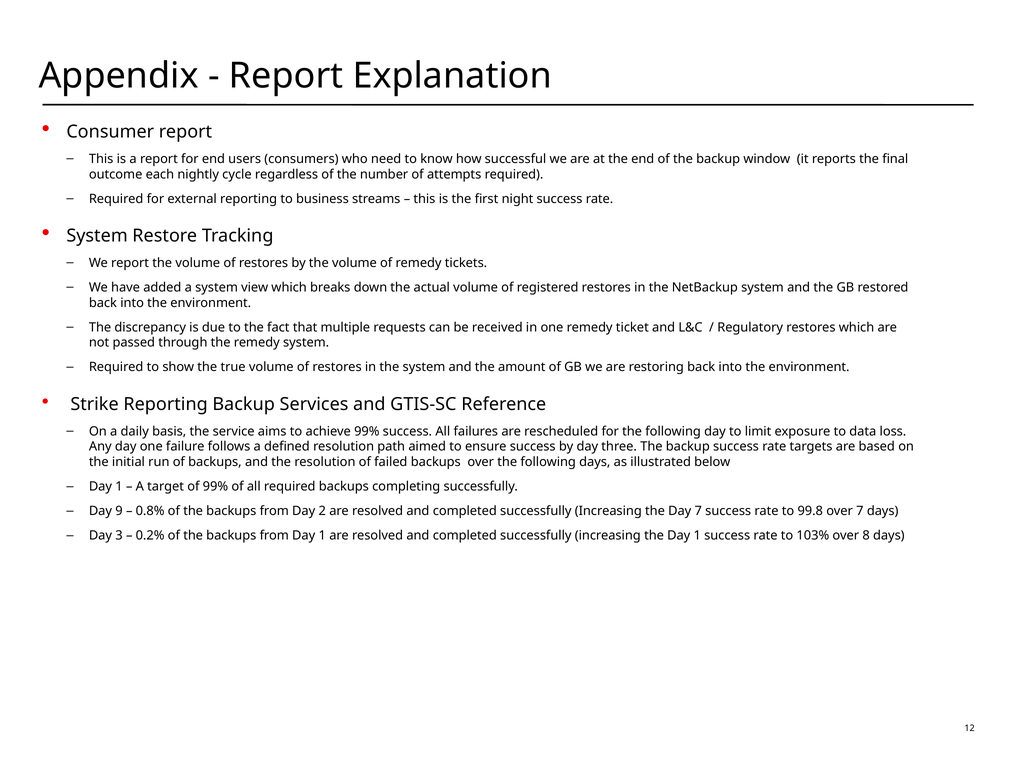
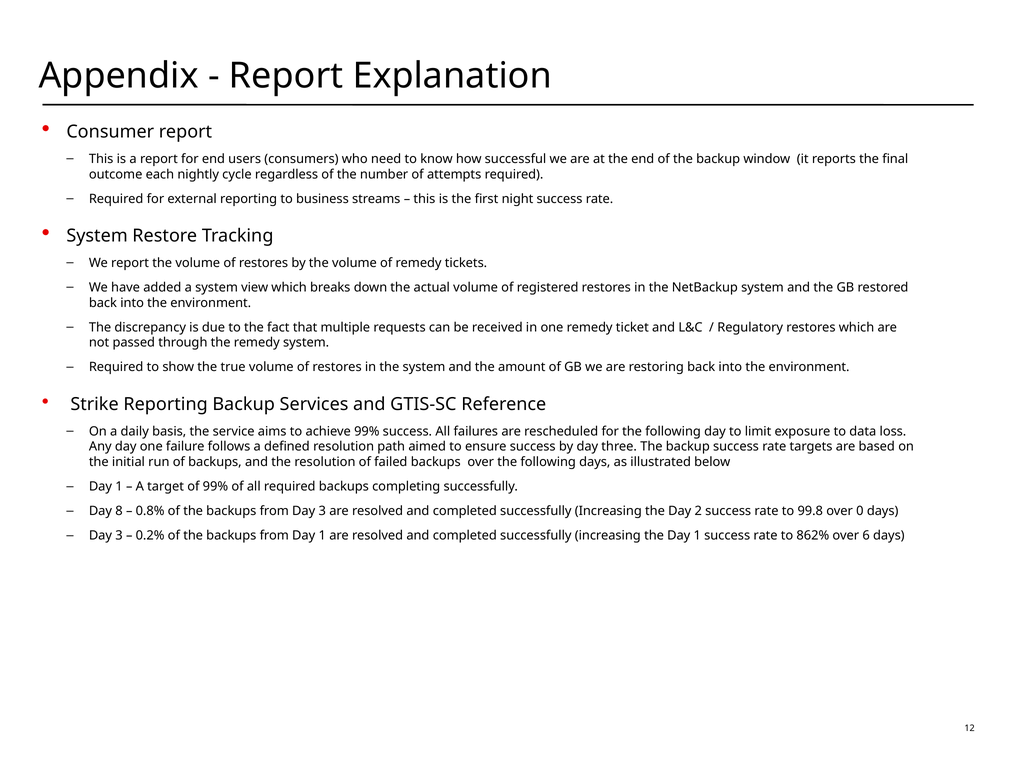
9: 9 -> 8
from Day 2: 2 -> 3
Day 7: 7 -> 2
over 7: 7 -> 0
103%: 103% -> 862%
8: 8 -> 6
